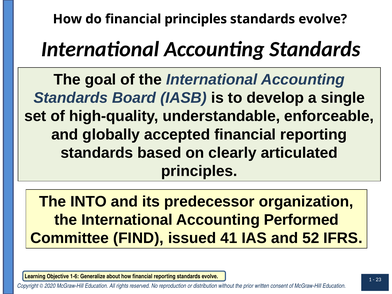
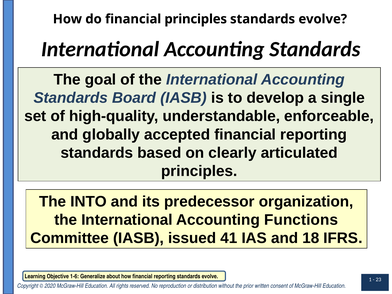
Performed: Performed -> Functions
Committee FIND: FIND -> IASB
52: 52 -> 18
